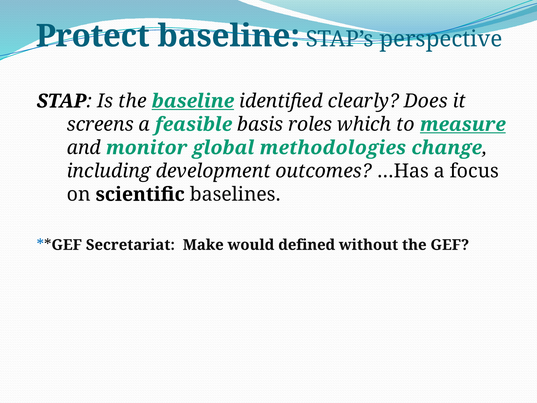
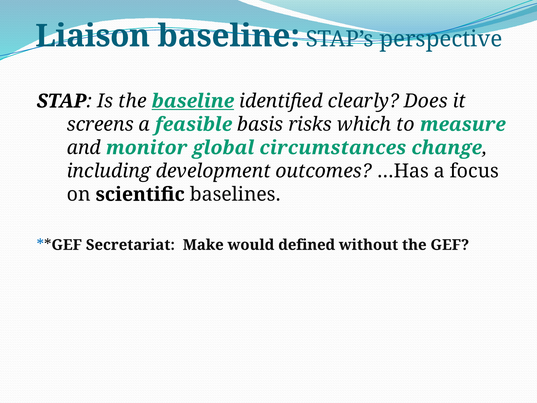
Protect: Protect -> Liaison
roles: roles -> risks
measure underline: present -> none
methodologies: methodologies -> circumstances
